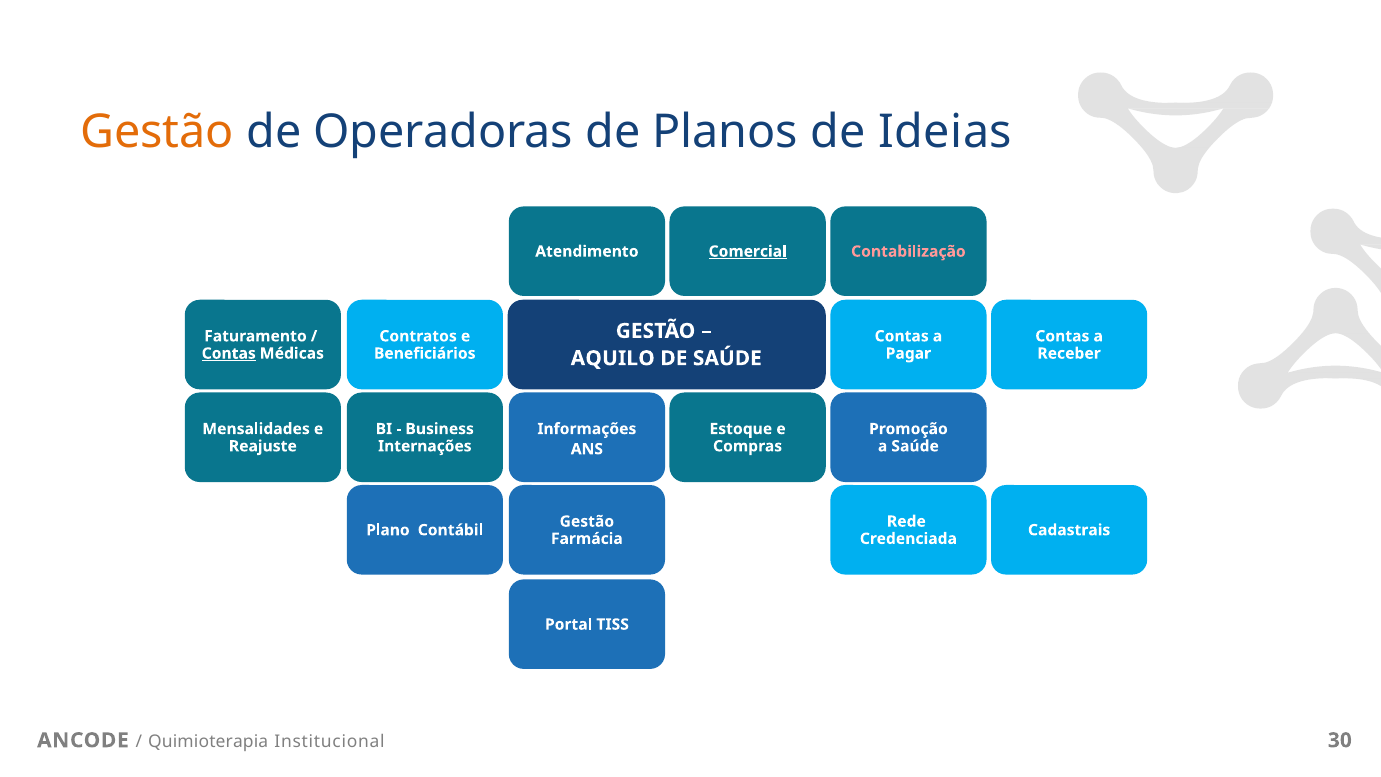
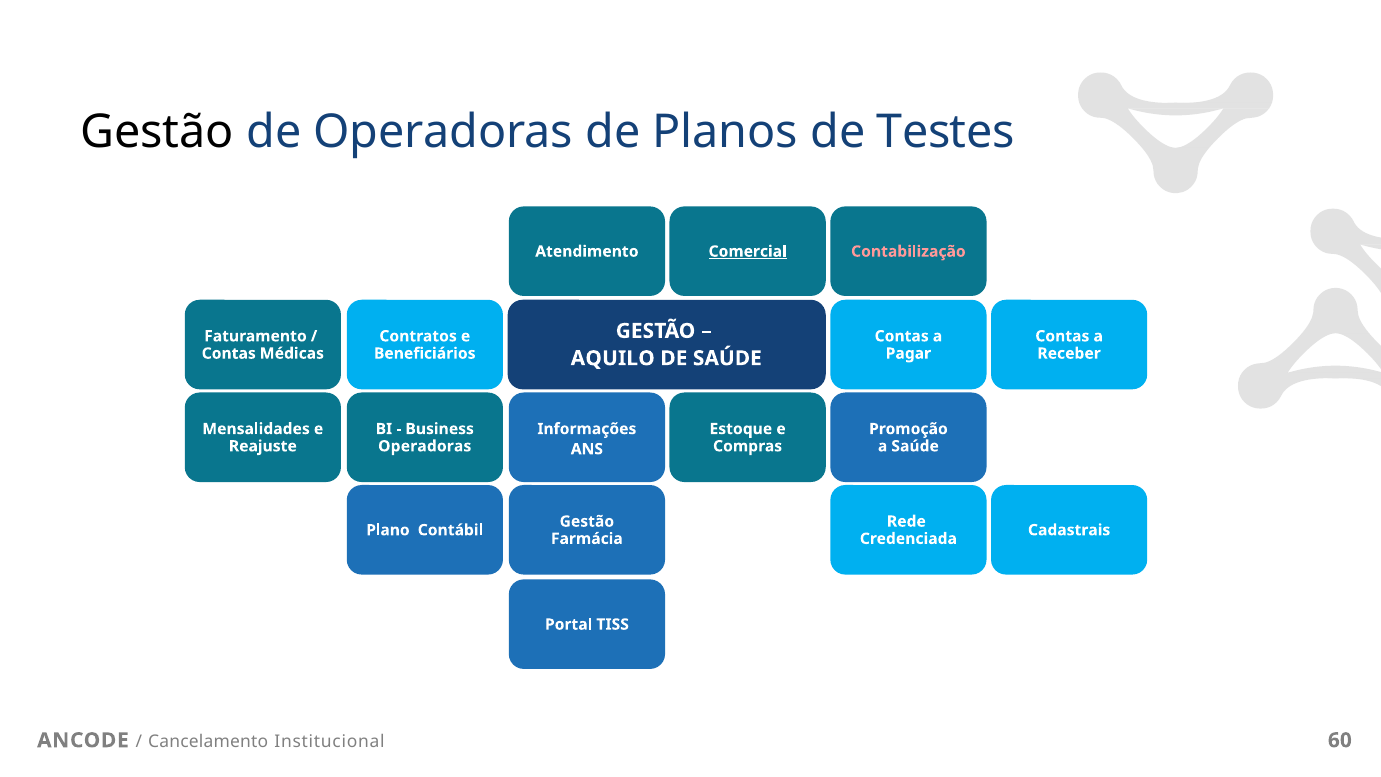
Gestão at (157, 132) colour: orange -> black
Ideias: Ideias -> Testes
Contas at (229, 353) underline: present -> none
Internações at (425, 446): Internações -> Operadoras
Quimioterapia: Quimioterapia -> Cancelamento
30: 30 -> 60
